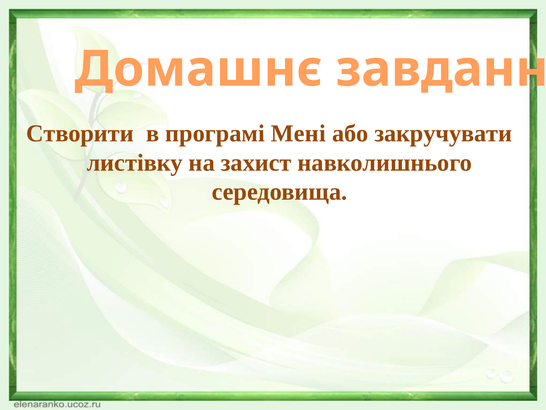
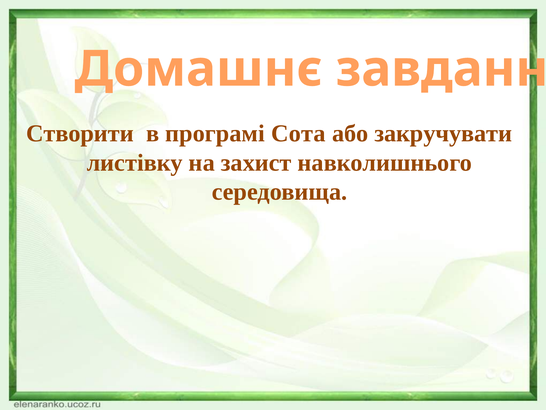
Мені: Мені -> Сота
